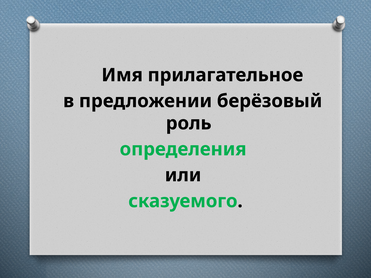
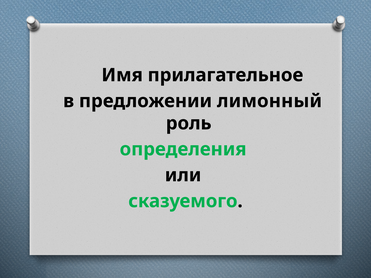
берёзовый: берёзовый -> лимонный
